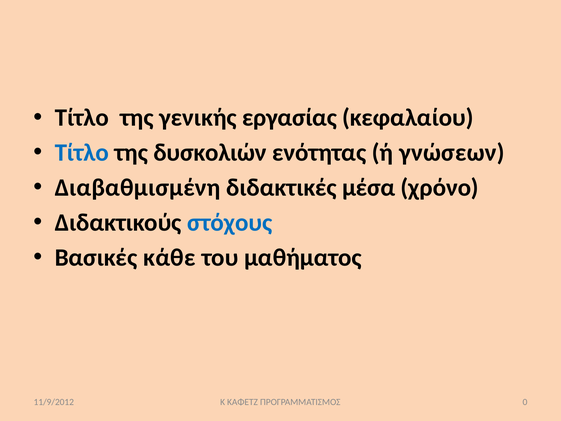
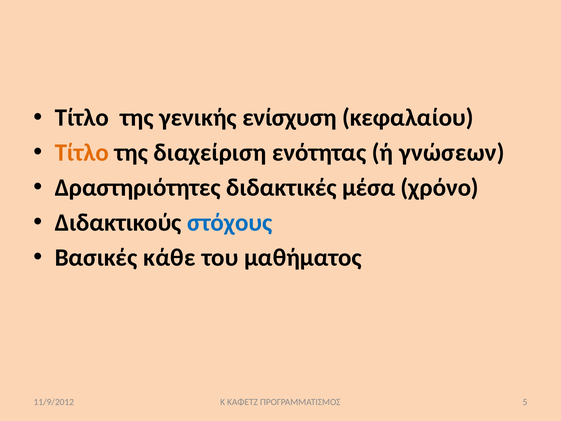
εργασίας: εργασίας -> ενίσχυση
Τίτλο at (82, 153) colour: blue -> orange
δυσκολιών: δυσκολιών -> διαχείριση
Διαβαθμισμένη: Διαβαθμισμένη -> Δραστηριότητες
0: 0 -> 5
